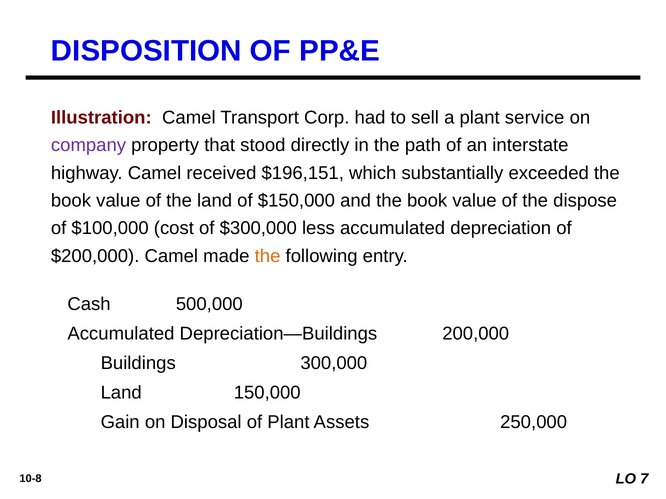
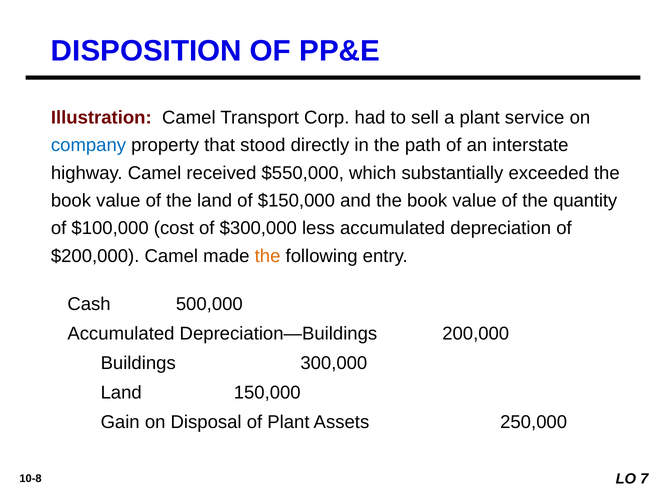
company colour: purple -> blue
$196,151: $196,151 -> $550,000
dispose: dispose -> quantity
